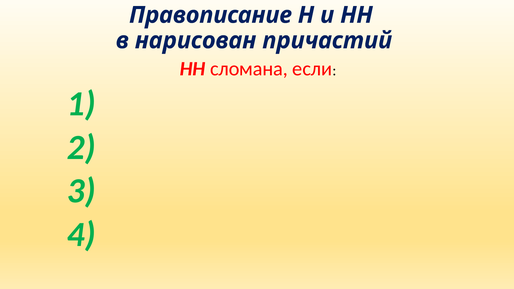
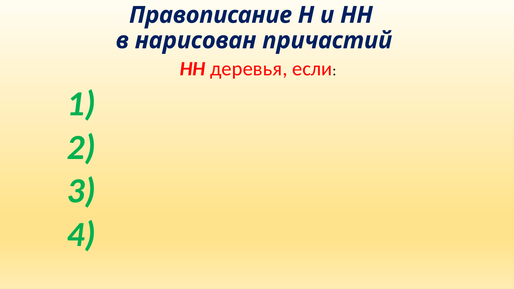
сломана: сломана -> деревья
